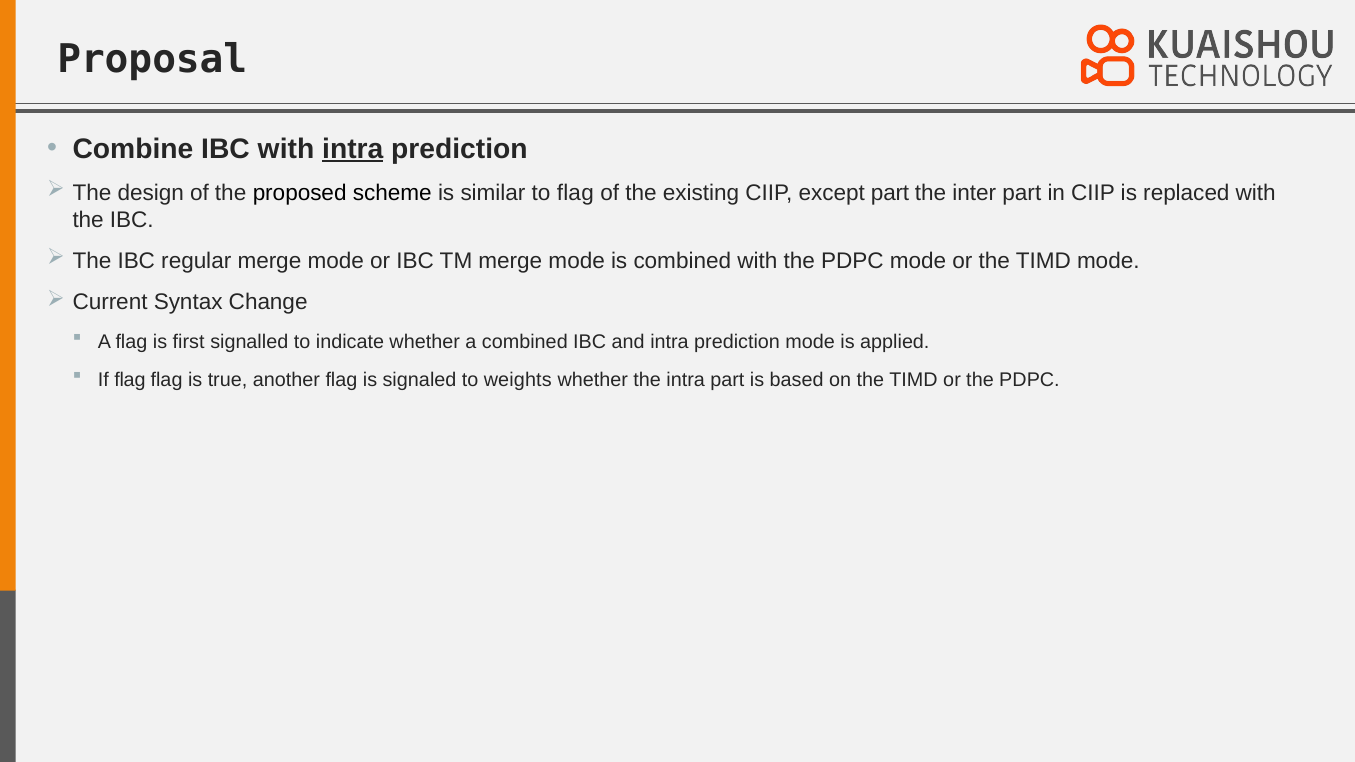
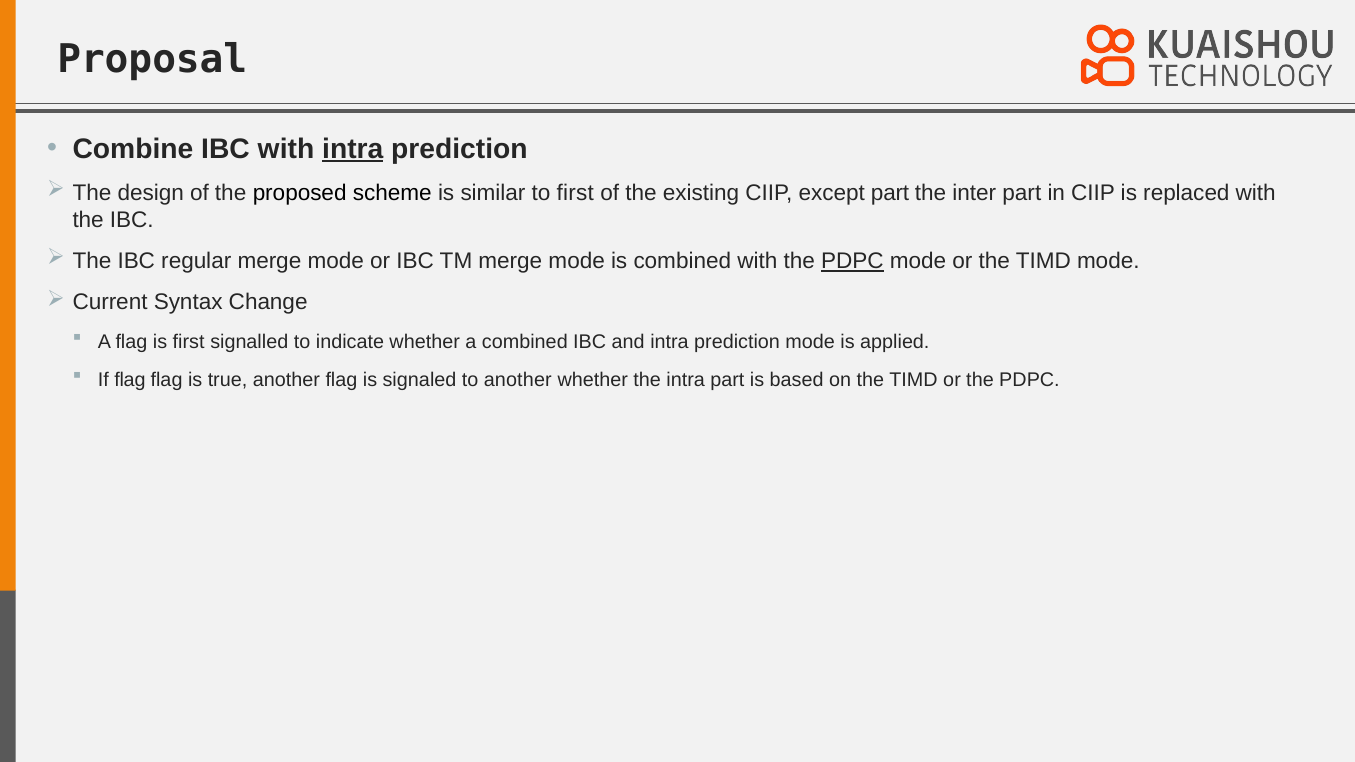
to flag: flag -> first
PDPC at (852, 261) underline: none -> present
to weights: weights -> another
